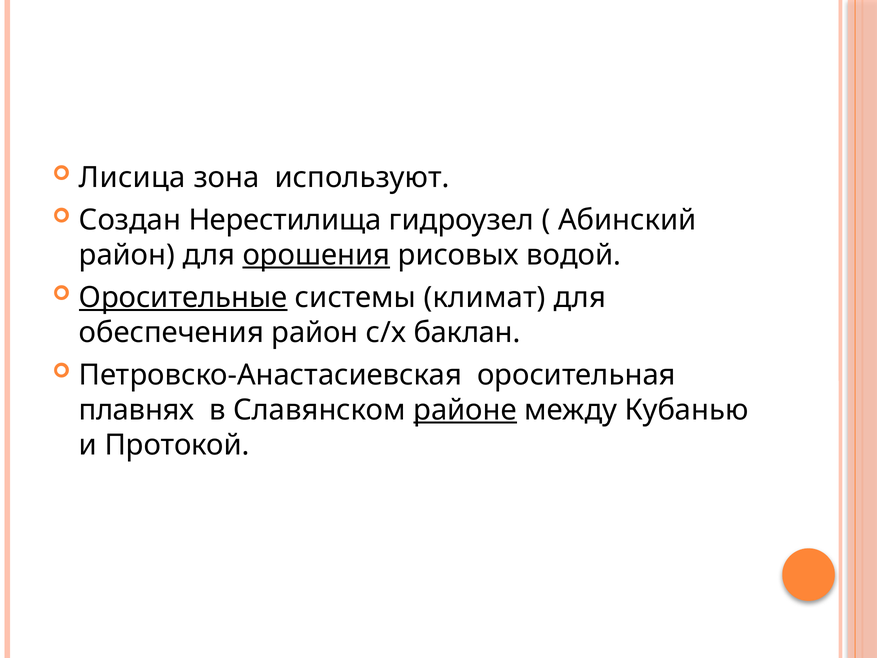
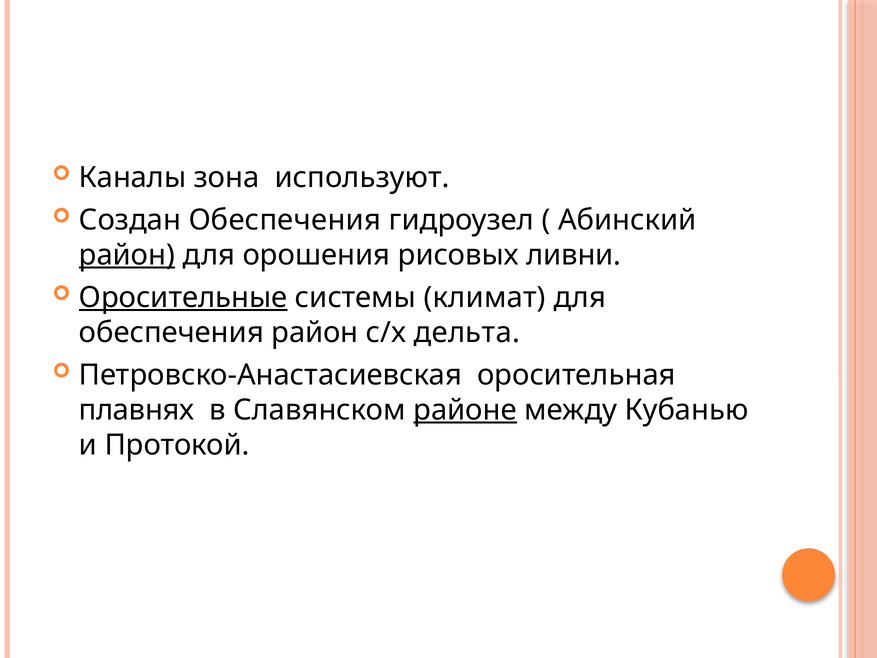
Лисица: Лисица -> Каналы
Создан Нерестилища: Нерестилища -> Обеспечения
район at (127, 255) underline: none -> present
орошения underline: present -> none
водой: водой -> ливни
баклан: баклан -> дельта
